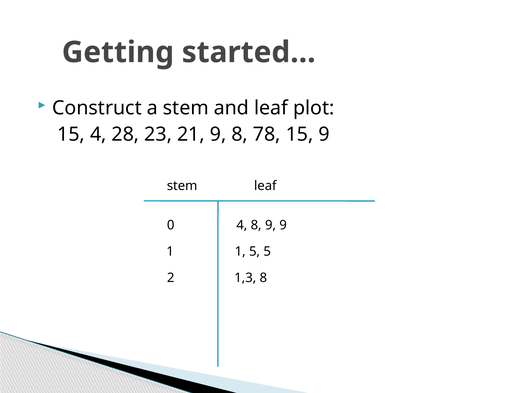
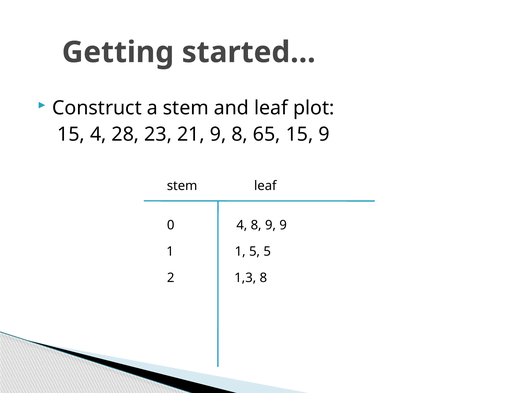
78: 78 -> 65
